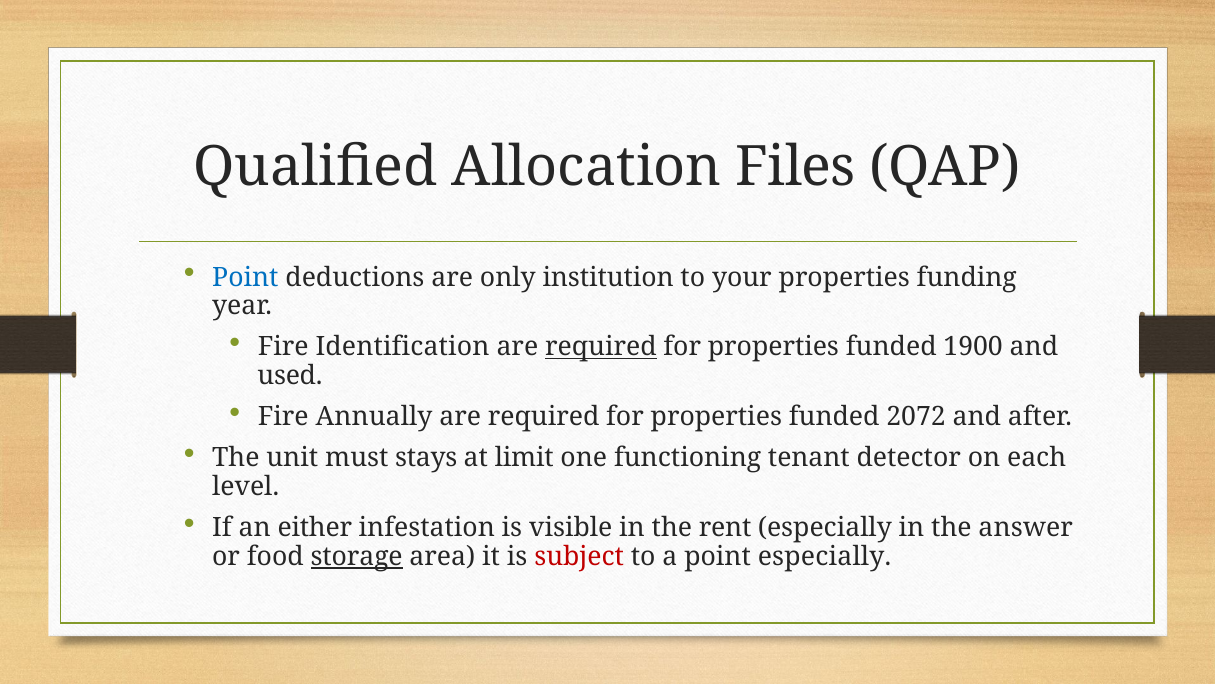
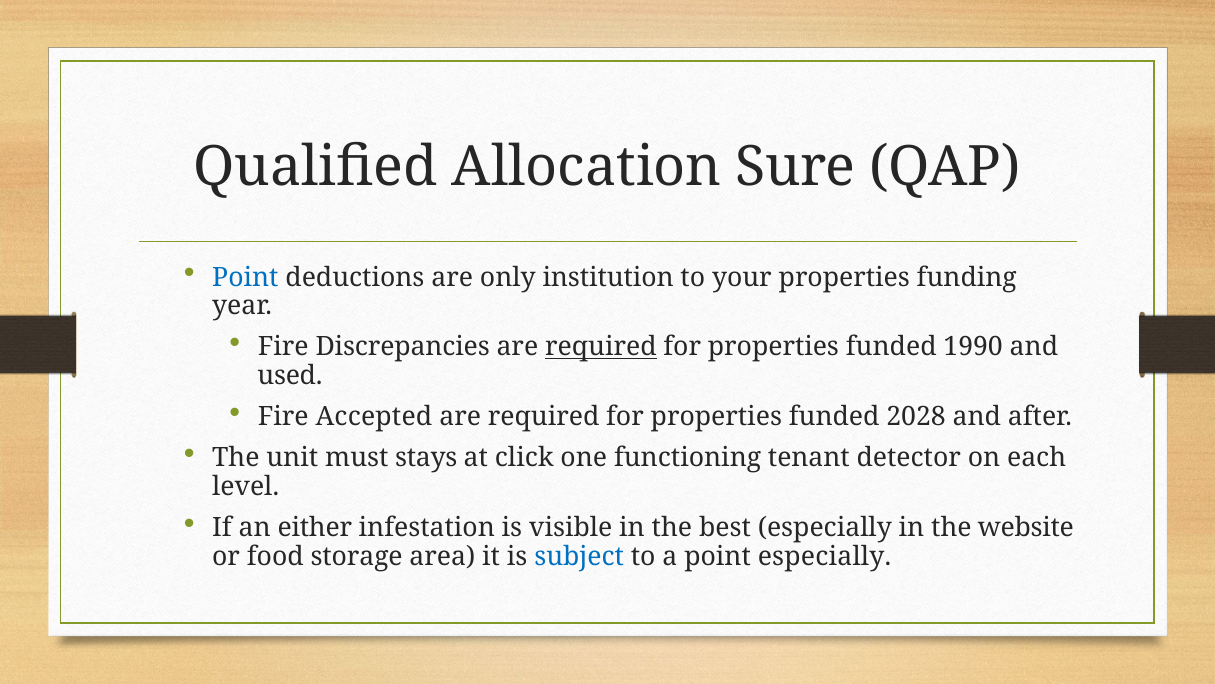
Files: Files -> Sure
Identification: Identification -> Discrepancies
1900: 1900 -> 1990
Annually: Annually -> Accepted
2072: 2072 -> 2028
limit: limit -> click
rent: rent -> best
answer: answer -> website
storage underline: present -> none
subject colour: red -> blue
